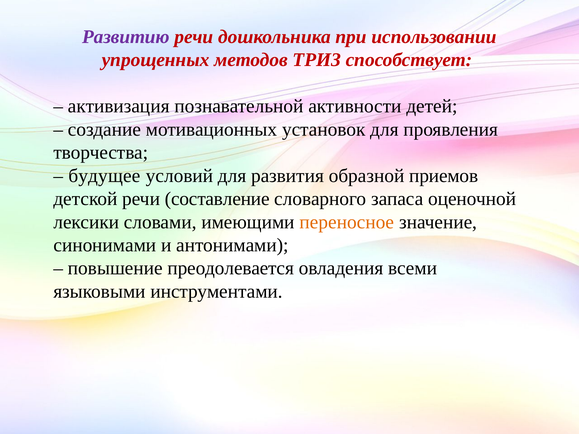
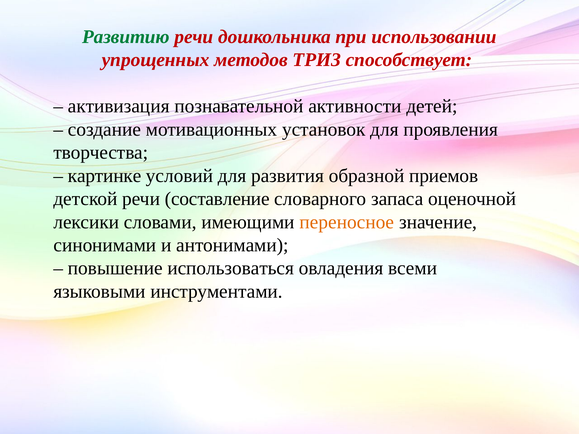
Развитию colour: purple -> green
будущее: будущее -> картинке
преодолевается: преодолевается -> использоваться
